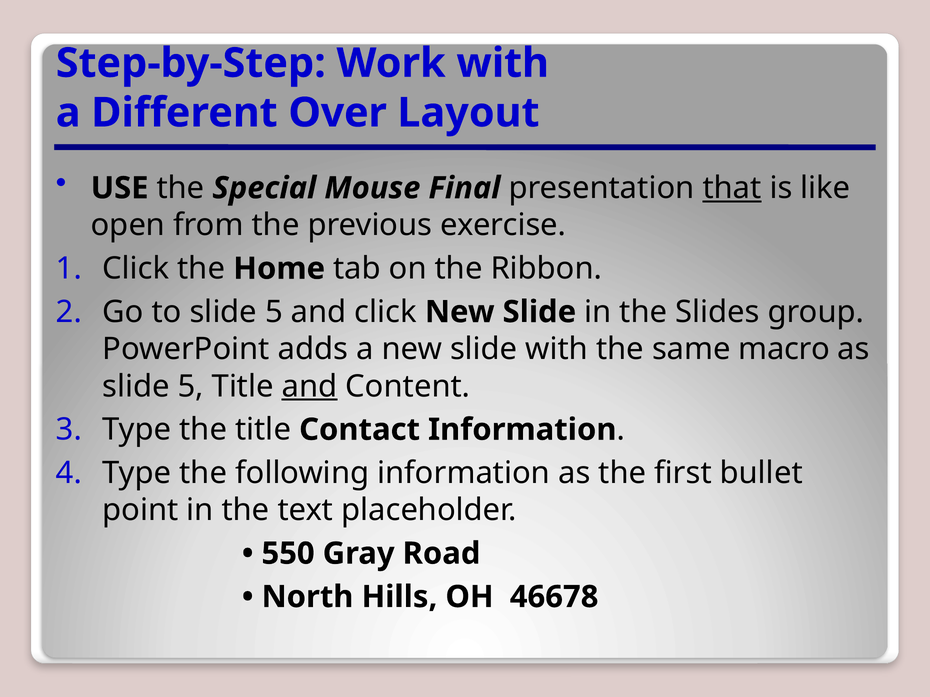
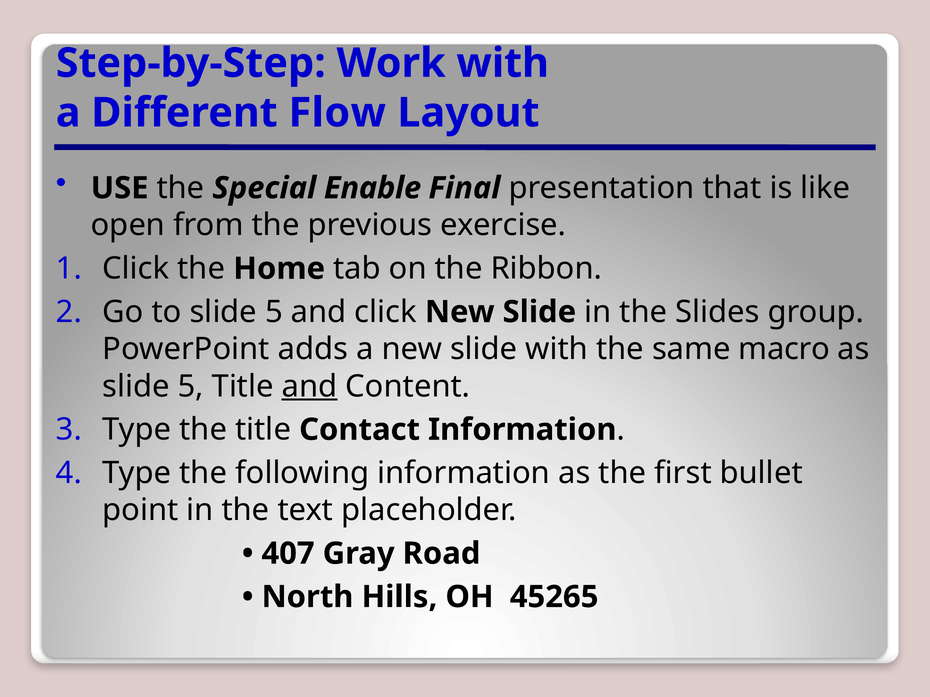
Over: Over -> Flow
Mouse: Mouse -> Enable
that underline: present -> none
550: 550 -> 407
46678: 46678 -> 45265
